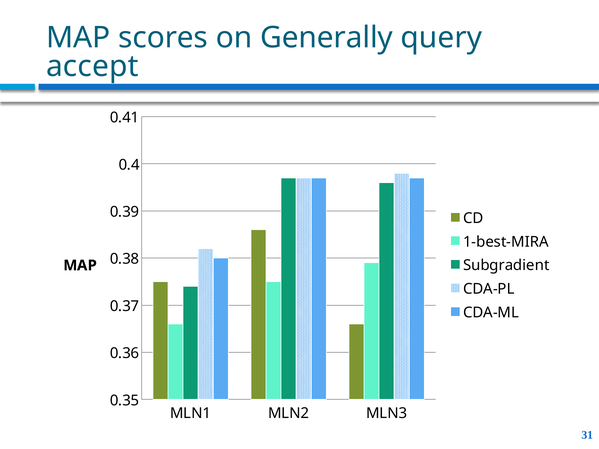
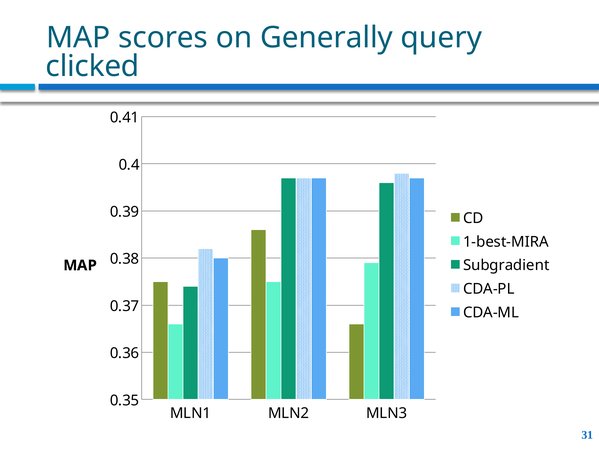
accept: accept -> clicked
